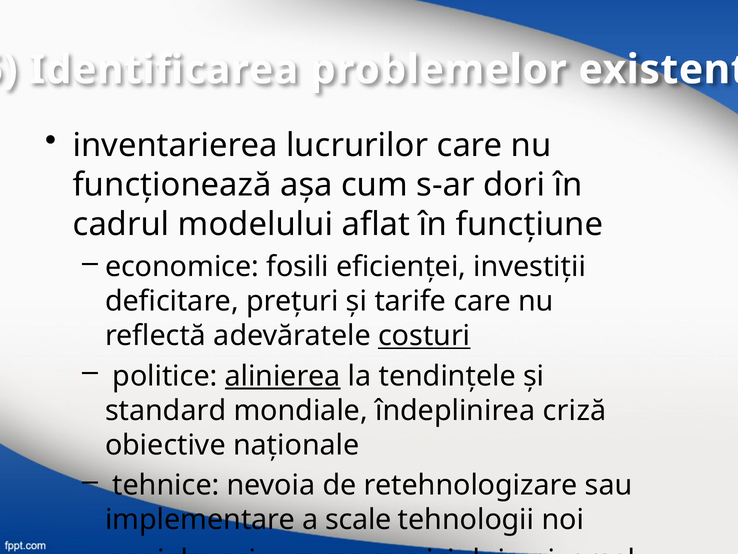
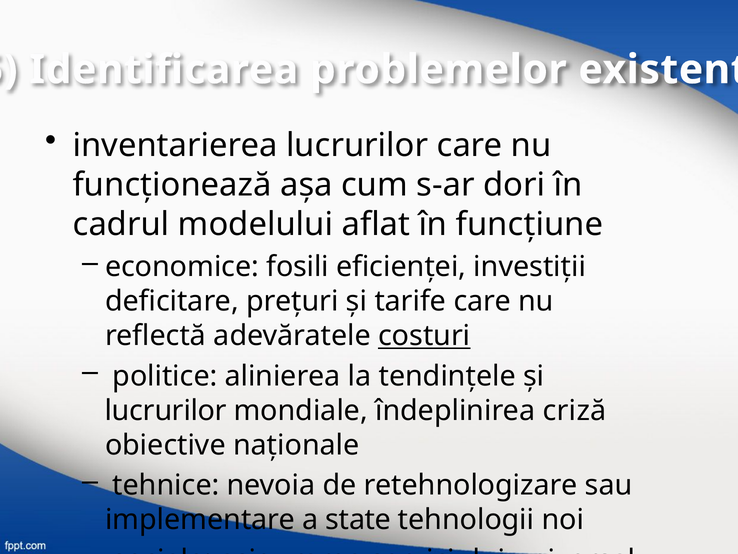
alinierea underline: present -> none
standard at (166, 410): standard -> lucrurilor
scale: scale -> state
